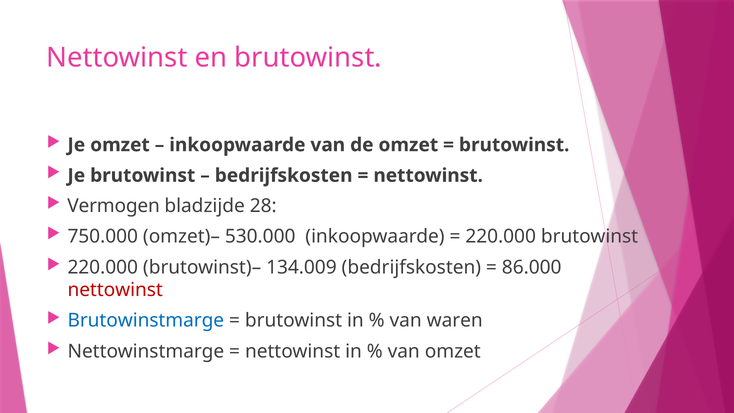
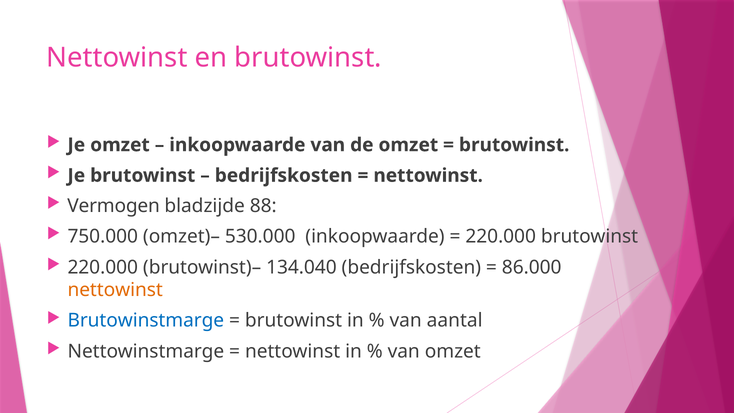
28: 28 -> 88
134.009: 134.009 -> 134.040
nettowinst at (115, 290) colour: red -> orange
waren: waren -> aantal
